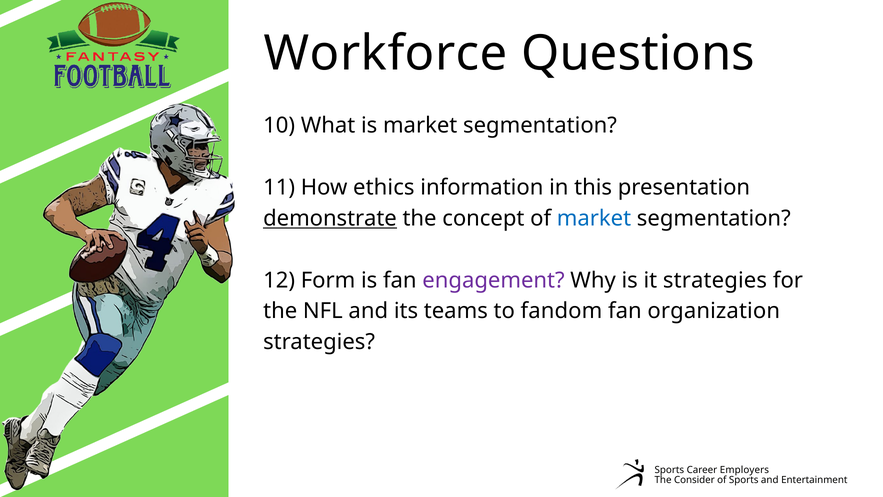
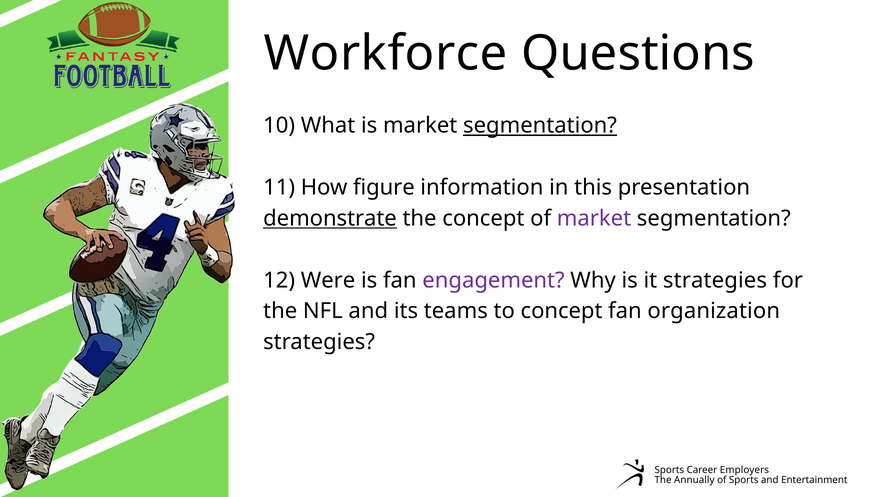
segmentation at (540, 126) underline: none -> present
ethics: ethics -> figure
market at (594, 218) colour: blue -> purple
Form: Form -> Were
to fandom: fandom -> concept
Consider: Consider -> Annually
